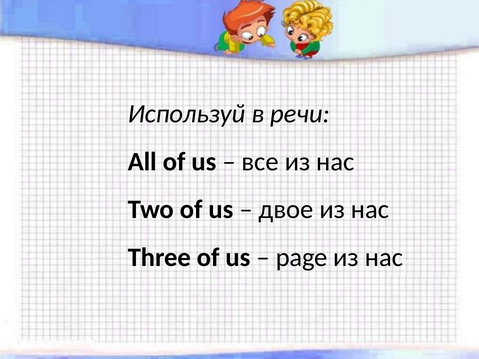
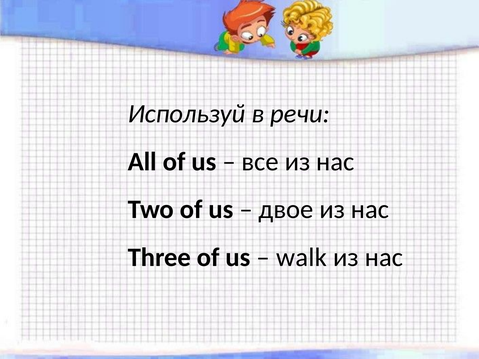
page: page -> walk
